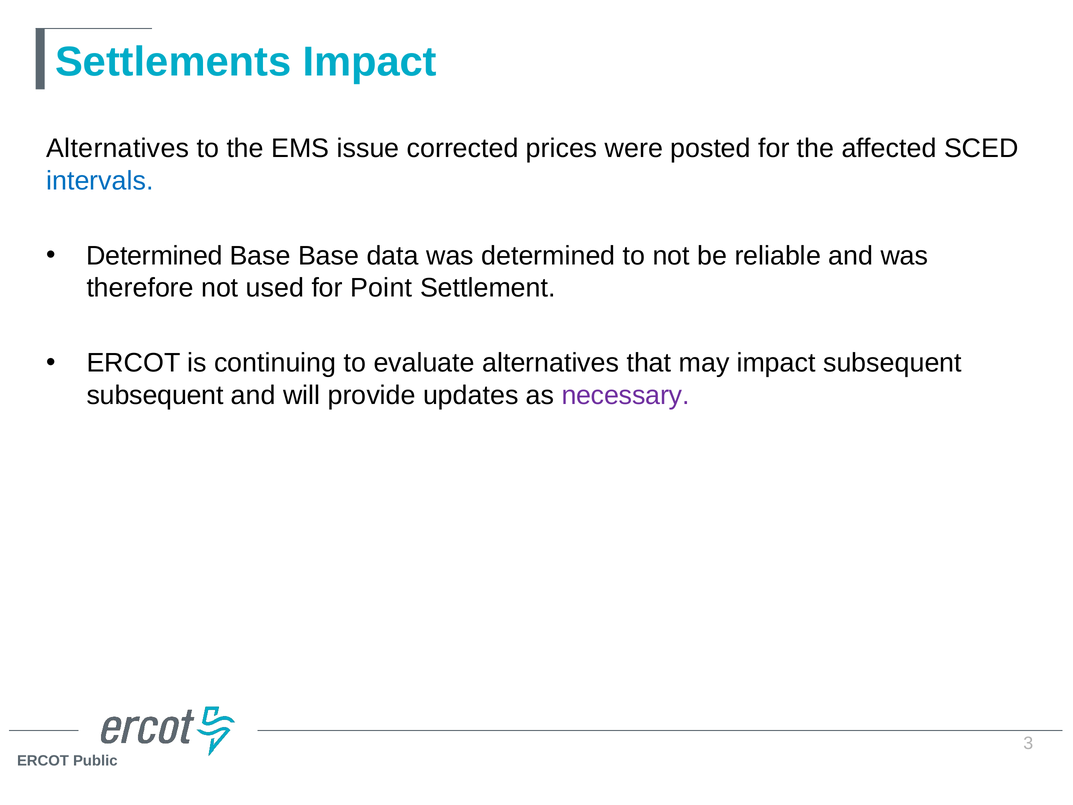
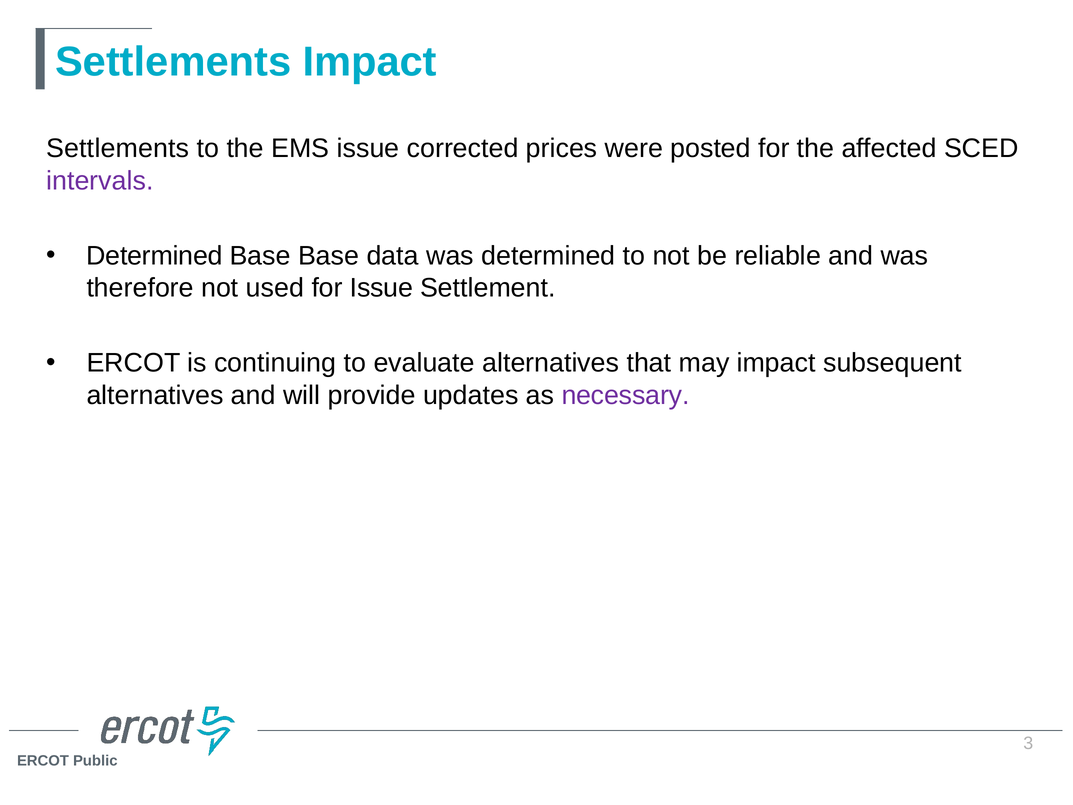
Alternatives at (118, 148): Alternatives -> Settlements
intervals colour: blue -> purple
for Point: Point -> Issue
subsequent at (155, 395): subsequent -> alternatives
